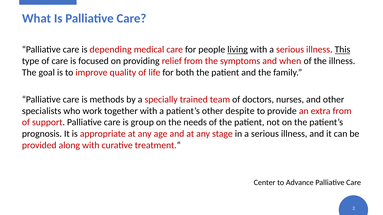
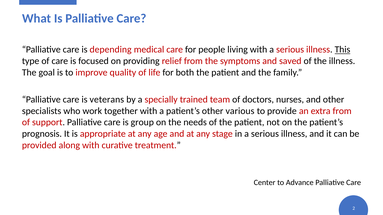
living underline: present -> none
when: when -> saved
methods: methods -> veterans
despite: despite -> various
